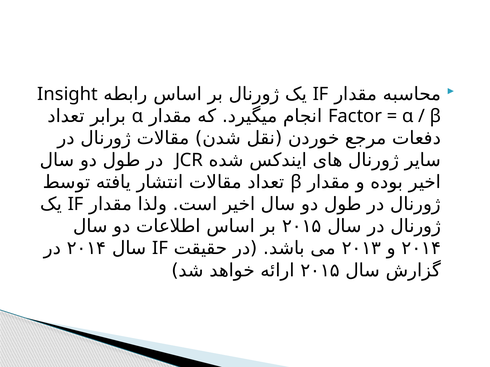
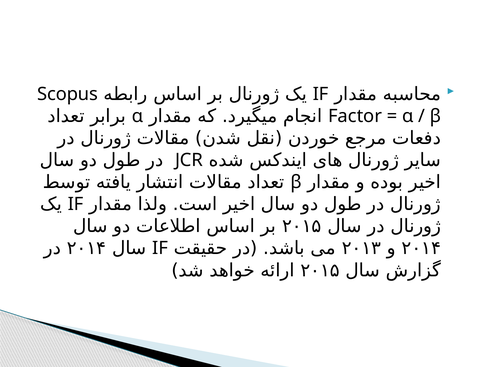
Insight: Insight -> Scopus
